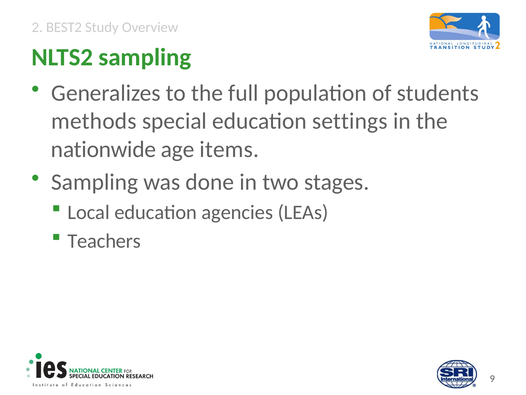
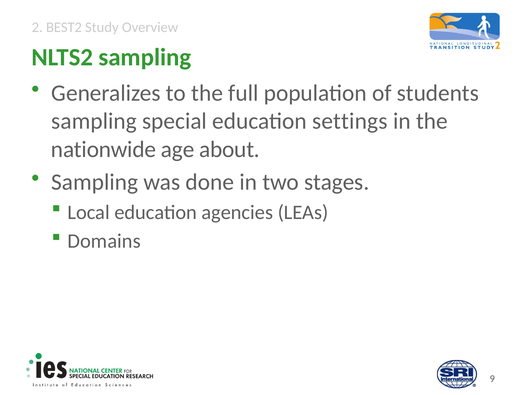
methods at (94, 121): methods -> sampling
items: items -> about
Teachers: Teachers -> Domains
